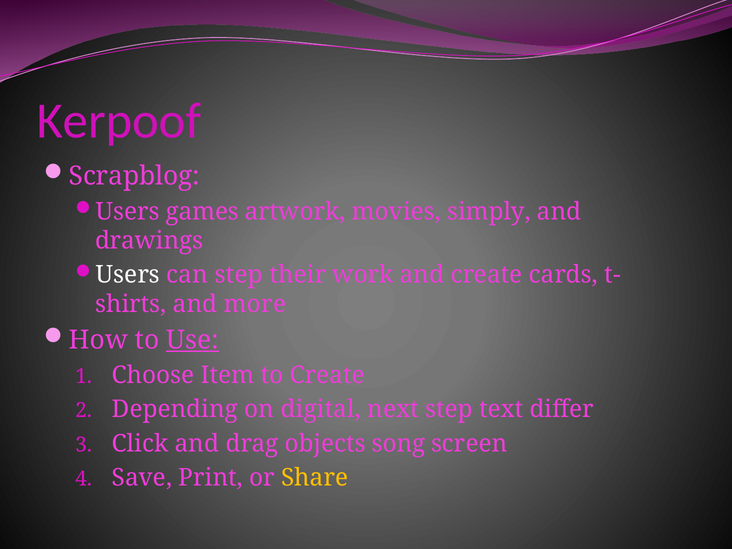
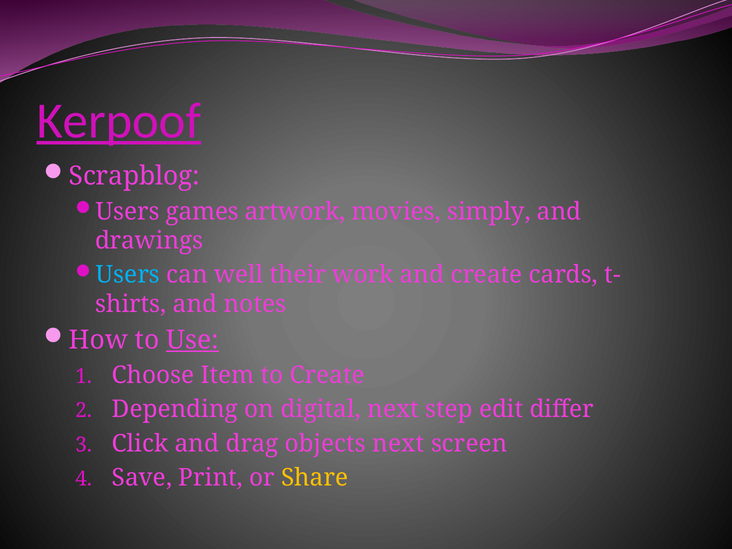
Kerpoof underline: none -> present
Users at (128, 275) colour: white -> light blue
can step: step -> well
more: more -> notes
text: text -> edit
objects song: song -> next
